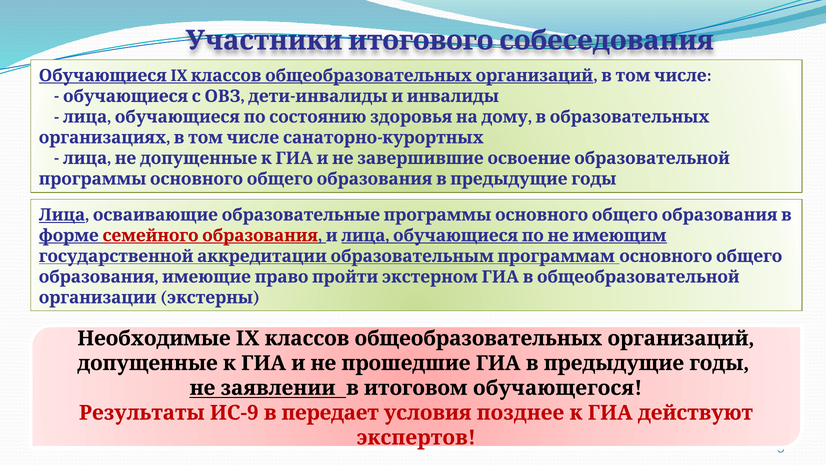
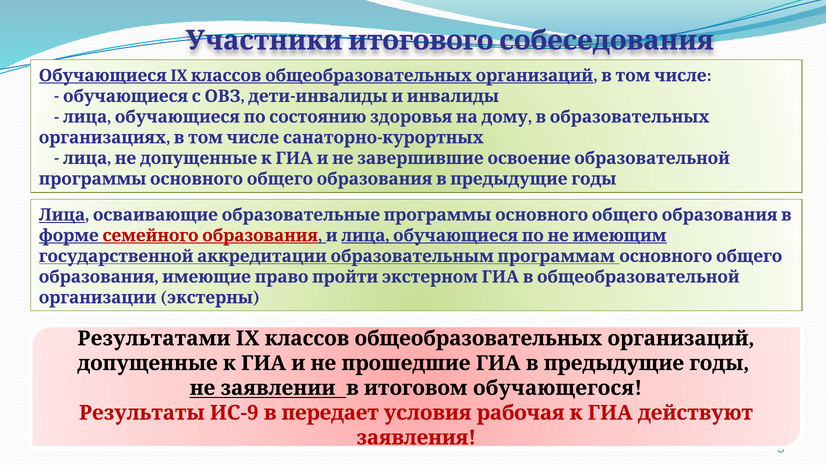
Необходимые: Необходимые -> Результатами
позднее: позднее -> рабочая
экспертов: экспертов -> заявления
